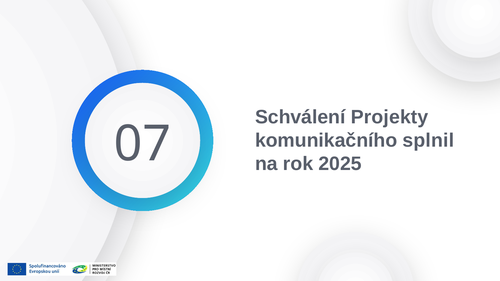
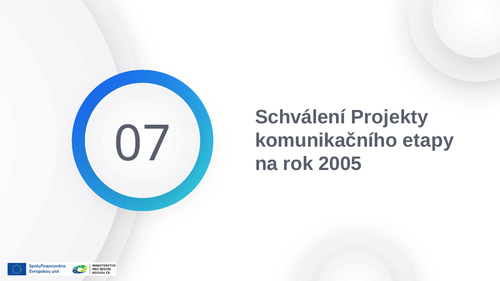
splnil: splnil -> etapy
2025: 2025 -> 2005
